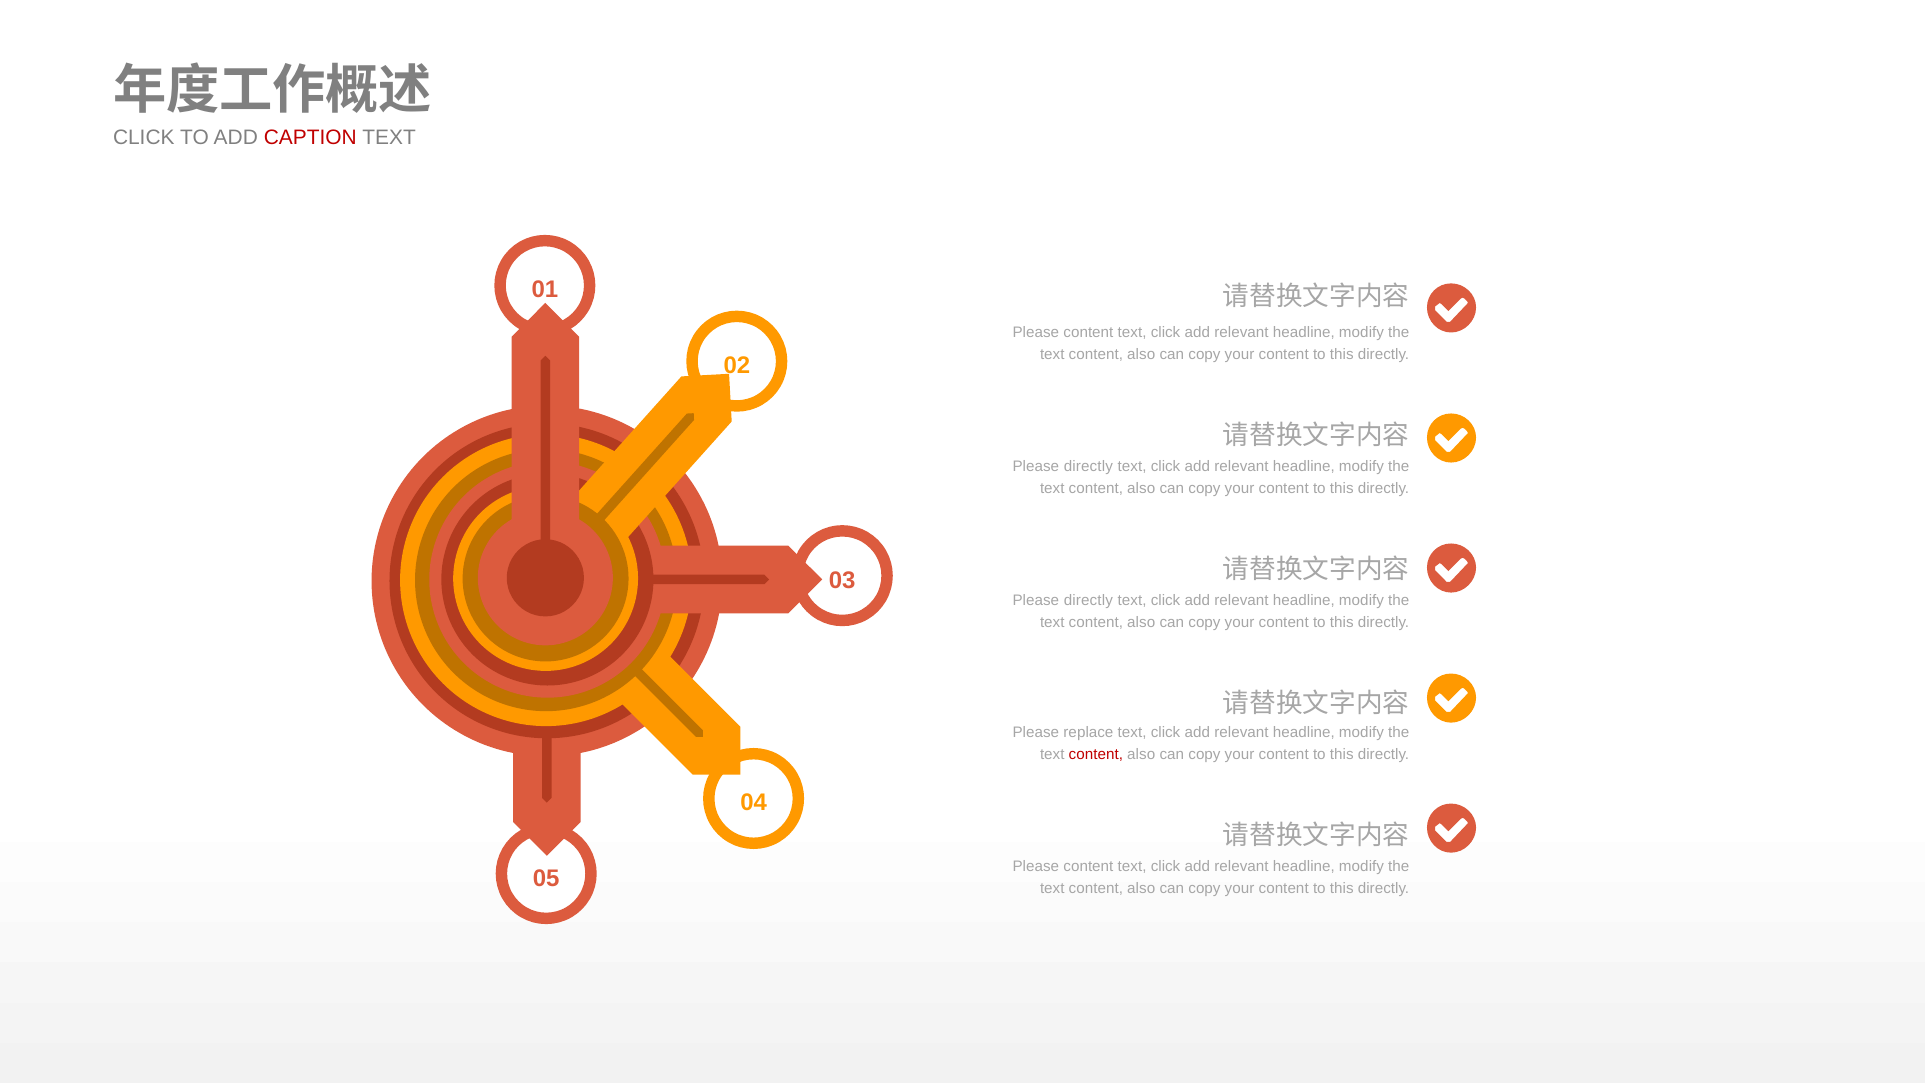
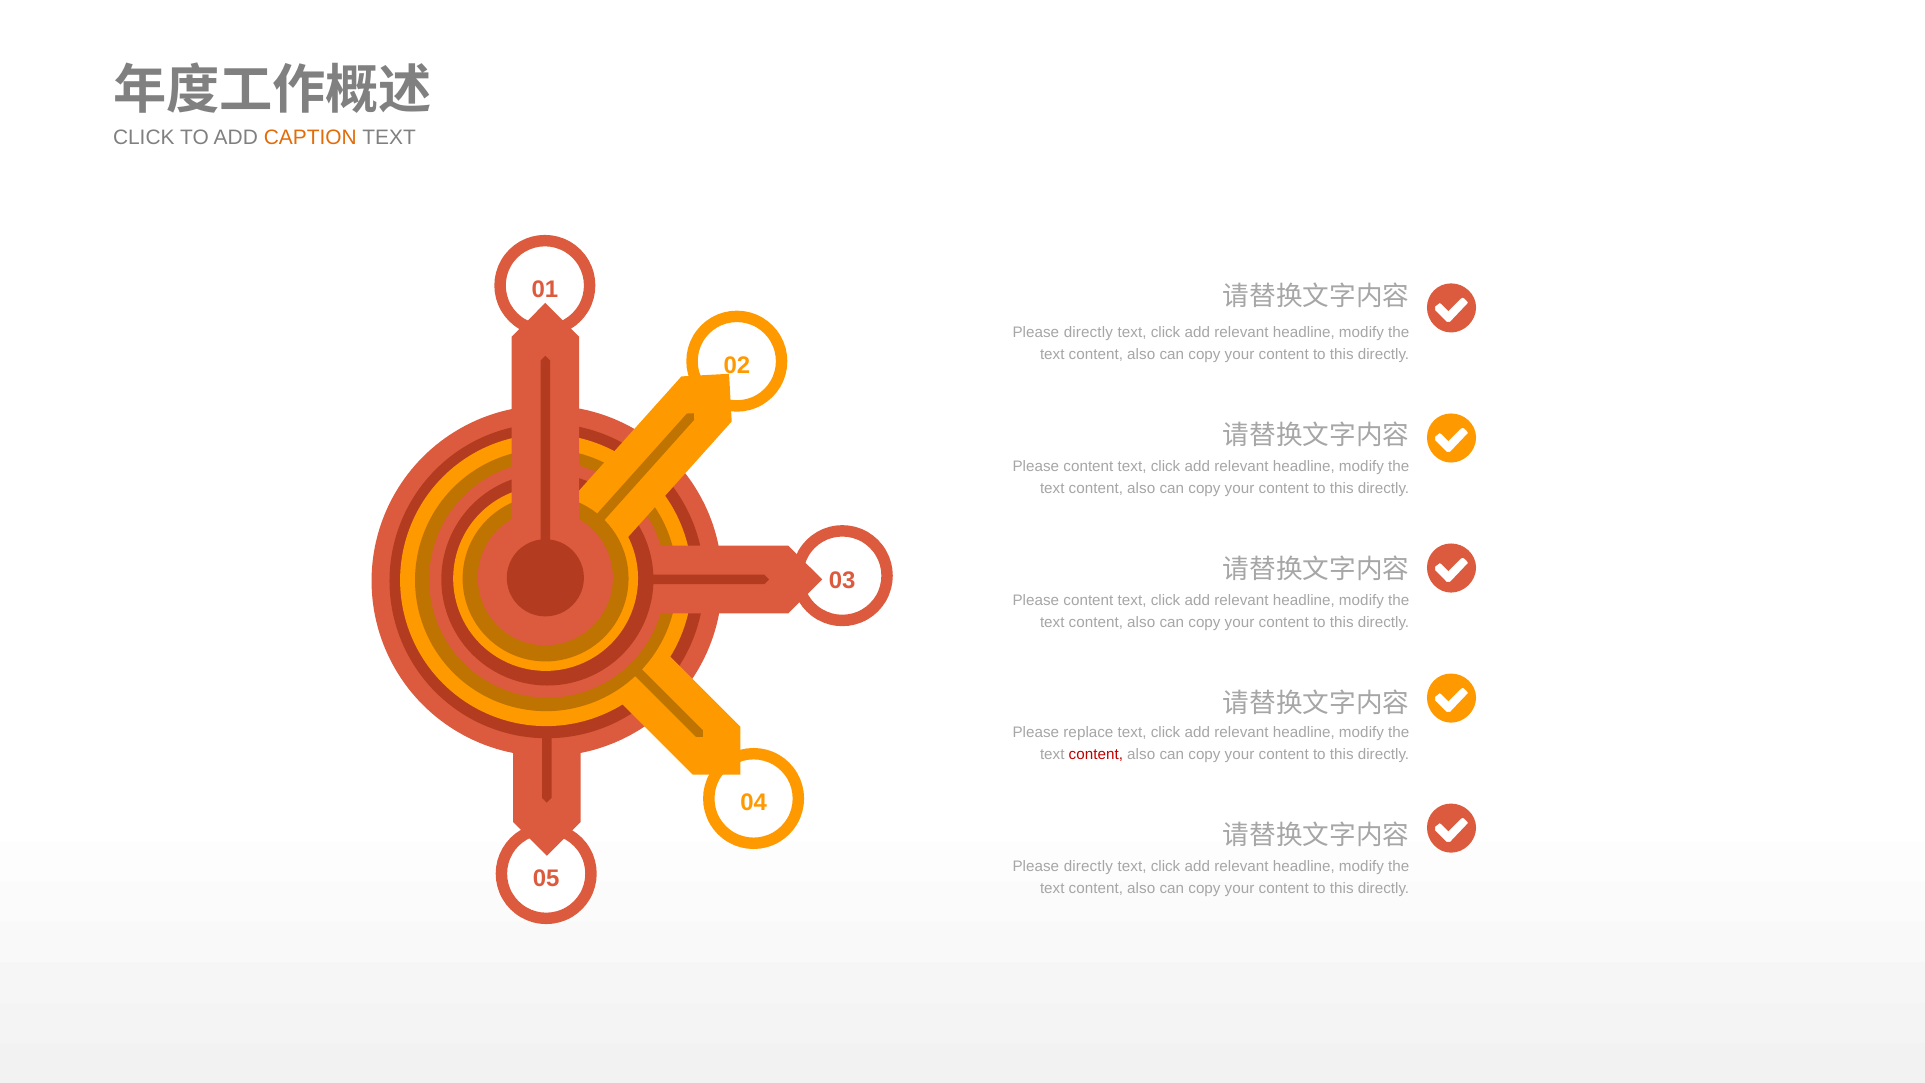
CAPTION colour: red -> orange
content at (1088, 333): content -> directly
directly at (1088, 466): directly -> content
directly at (1088, 600): directly -> content
content at (1088, 866): content -> directly
